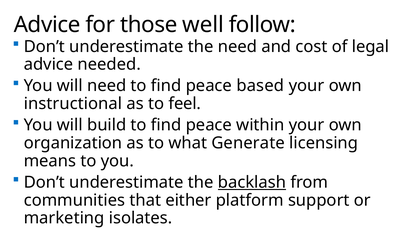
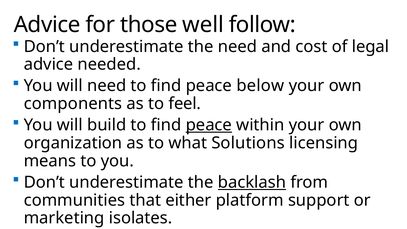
based: based -> below
instructional: instructional -> components
peace at (209, 125) underline: none -> present
Generate: Generate -> Solutions
